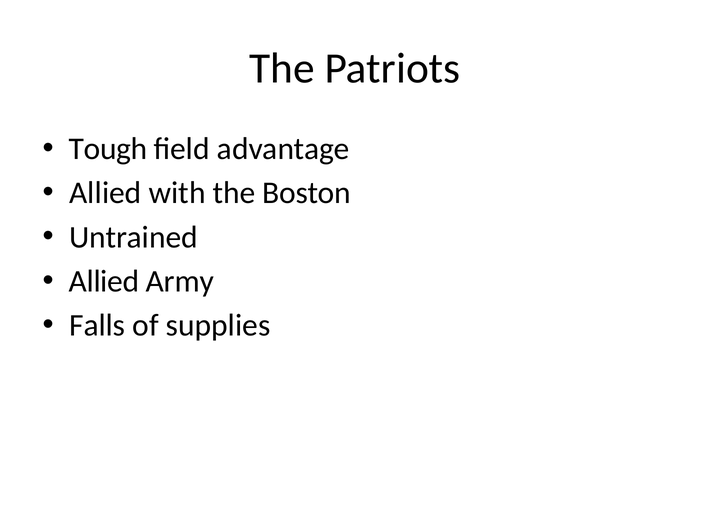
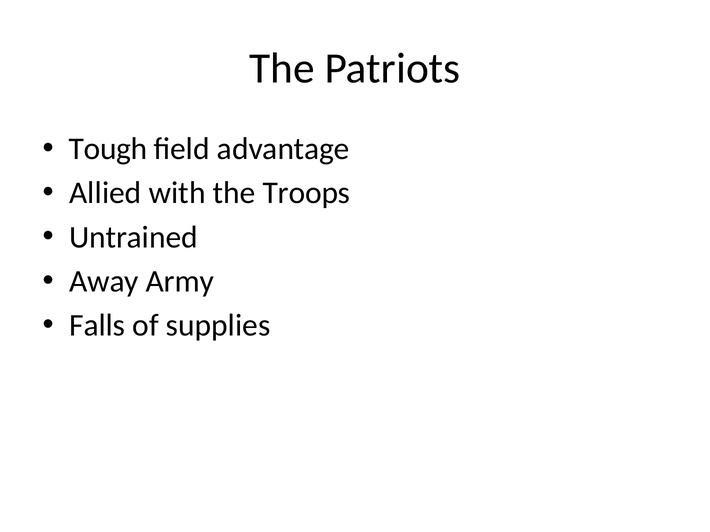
Boston: Boston -> Troops
Allied at (104, 282): Allied -> Away
